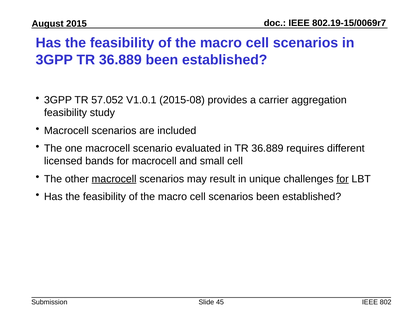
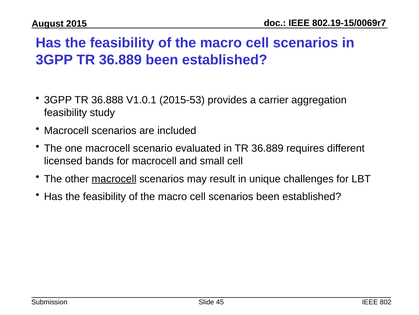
57.052: 57.052 -> 36.888
2015-08: 2015-08 -> 2015-53
for at (343, 178) underline: present -> none
